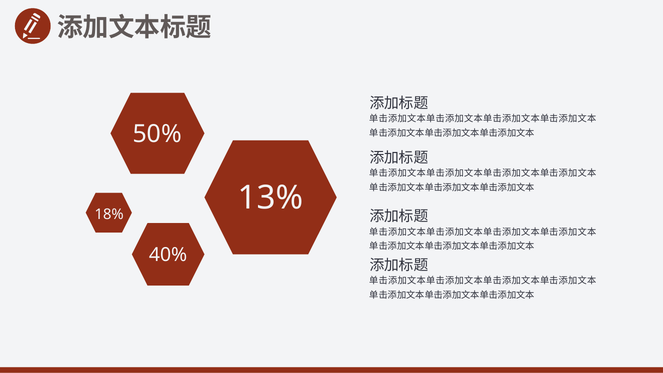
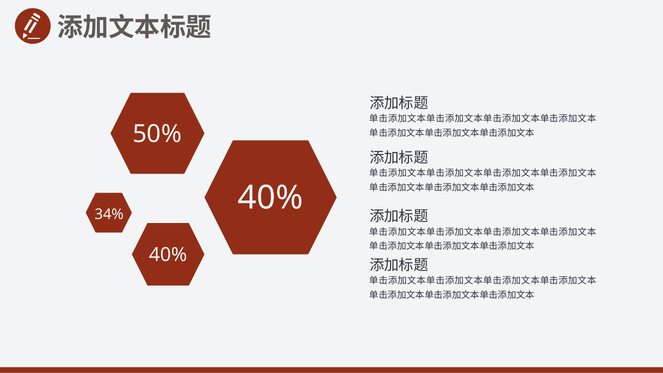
13% at (271, 198): 13% -> 40%
18%: 18% -> 34%
